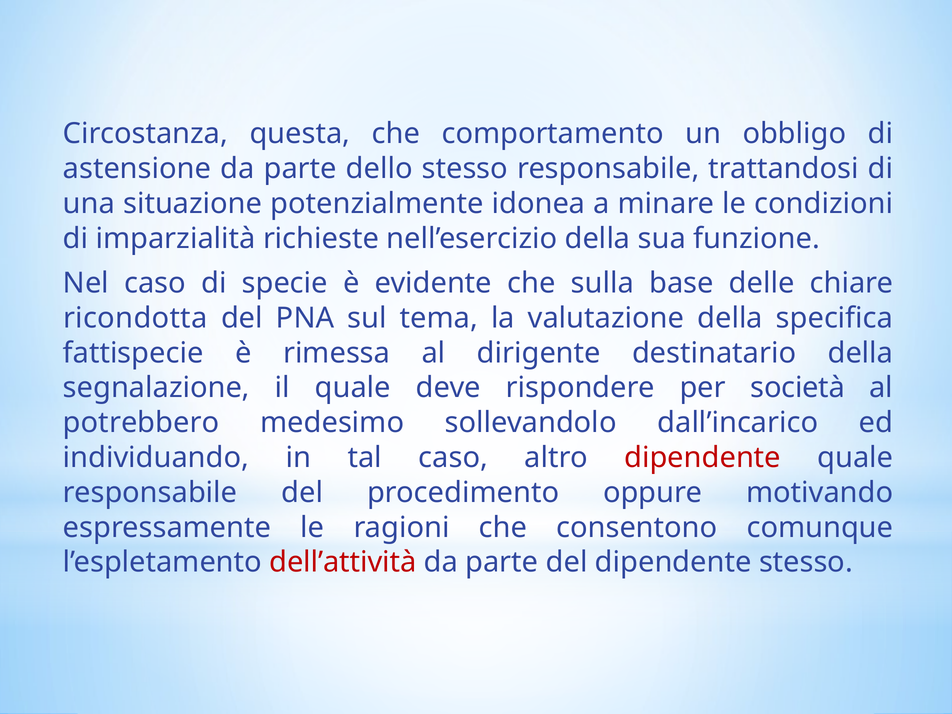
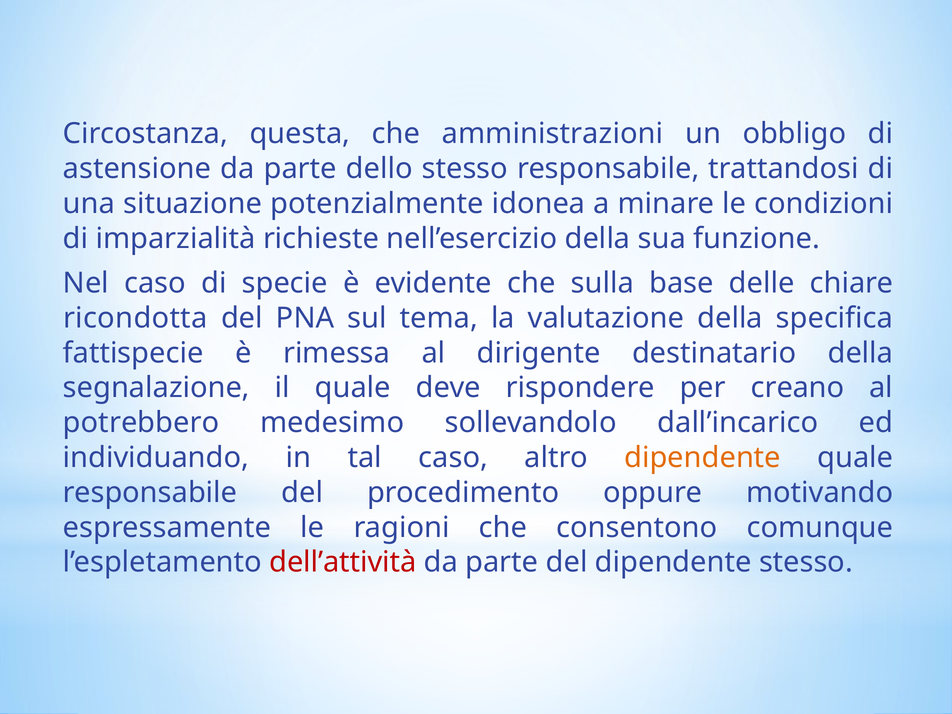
comportamento: comportamento -> amministrazioni
società: società -> creano
dipendente at (703, 458) colour: red -> orange
